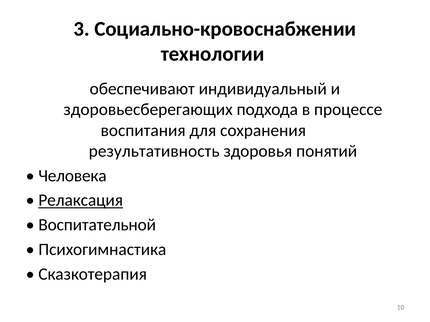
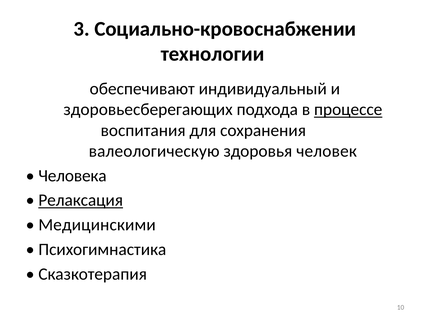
процессе underline: none -> present
результативность: результативность -> валеологическую
понятий: понятий -> человек
Воспитательной: Воспитательной -> Медицинскими
